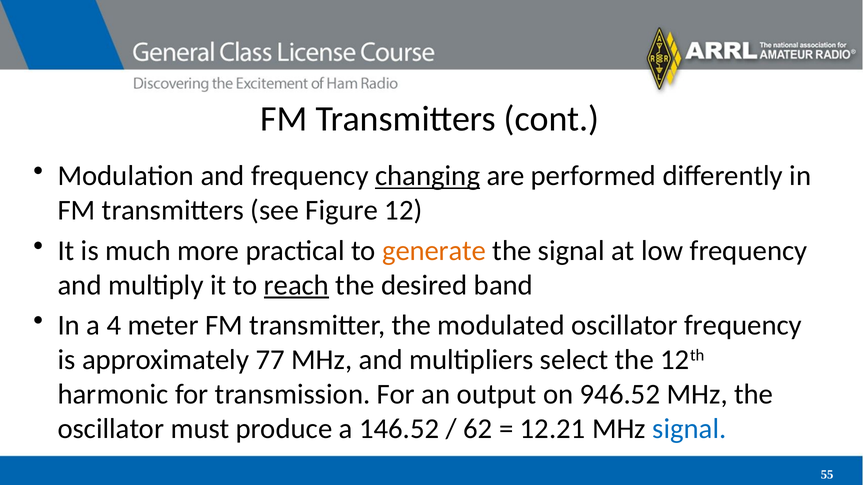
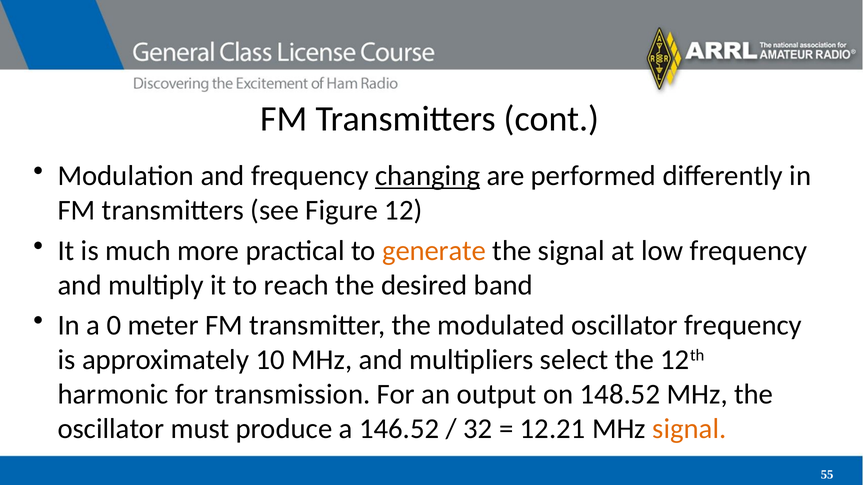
reach underline: present -> none
4: 4 -> 0
77: 77 -> 10
946.52: 946.52 -> 148.52
62: 62 -> 32
signal at (689, 429) colour: blue -> orange
